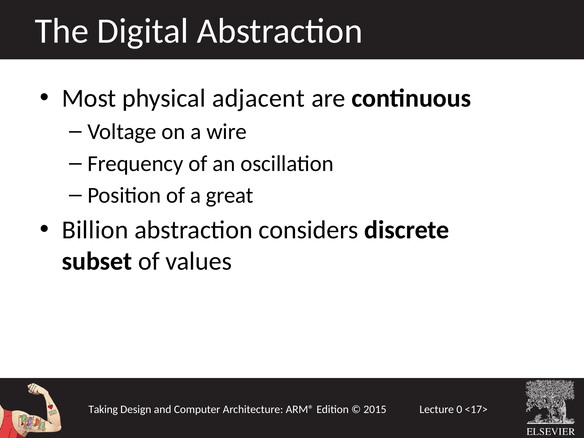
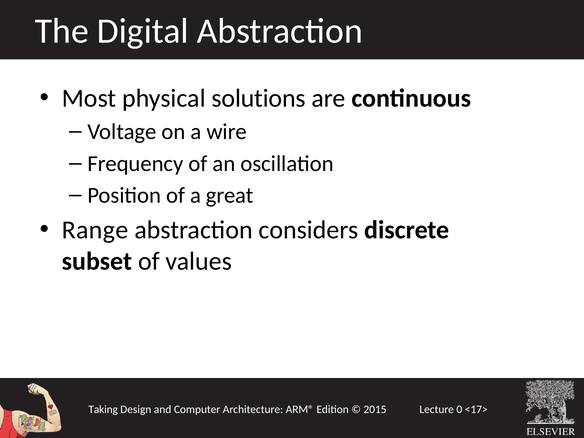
adjacent: adjacent -> solutions
Billion: Billion -> Range
